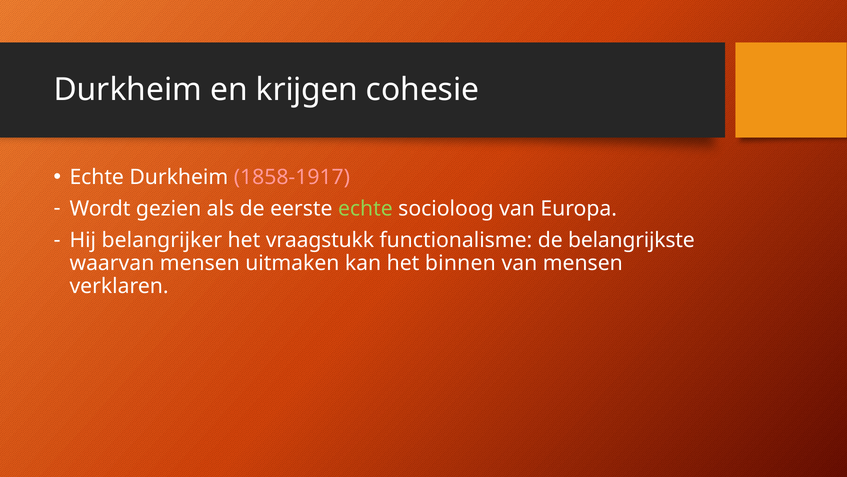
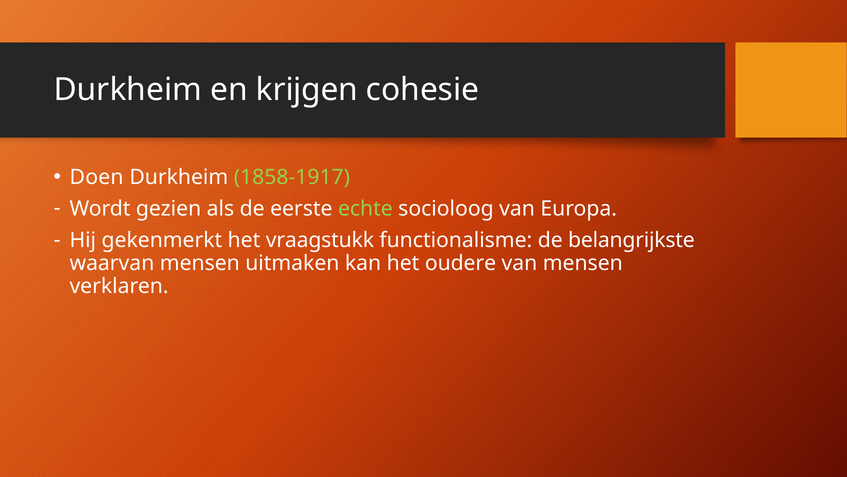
Echte at (97, 177): Echte -> Doen
1858-1917 colour: pink -> light green
belangrijker: belangrijker -> gekenmerkt
binnen: binnen -> oudere
